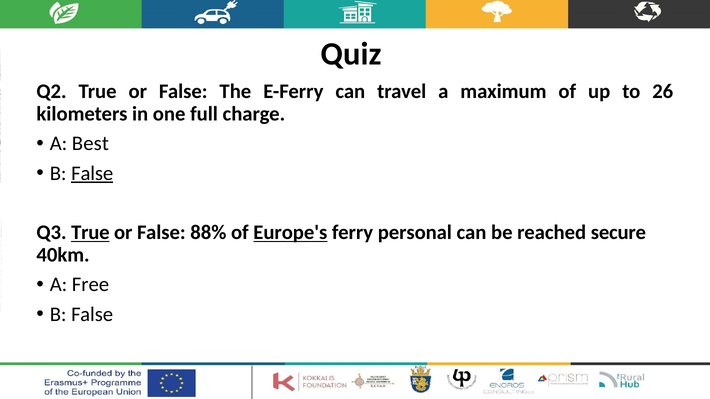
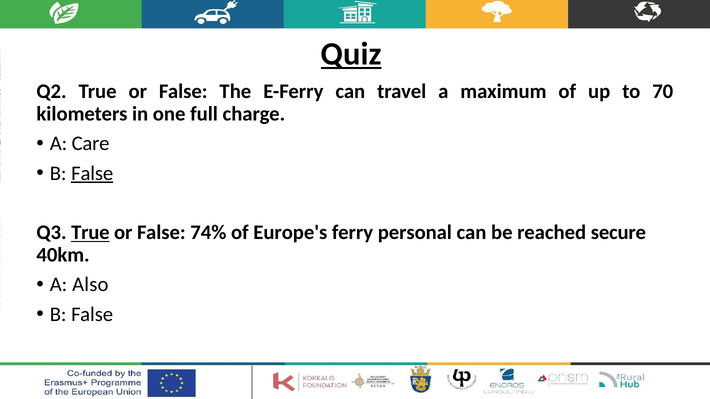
Quiz underline: none -> present
26: 26 -> 70
Best: Best -> Care
88%: 88% -> 74%
Europe's underline: present -> none
Free: Free -> Also
